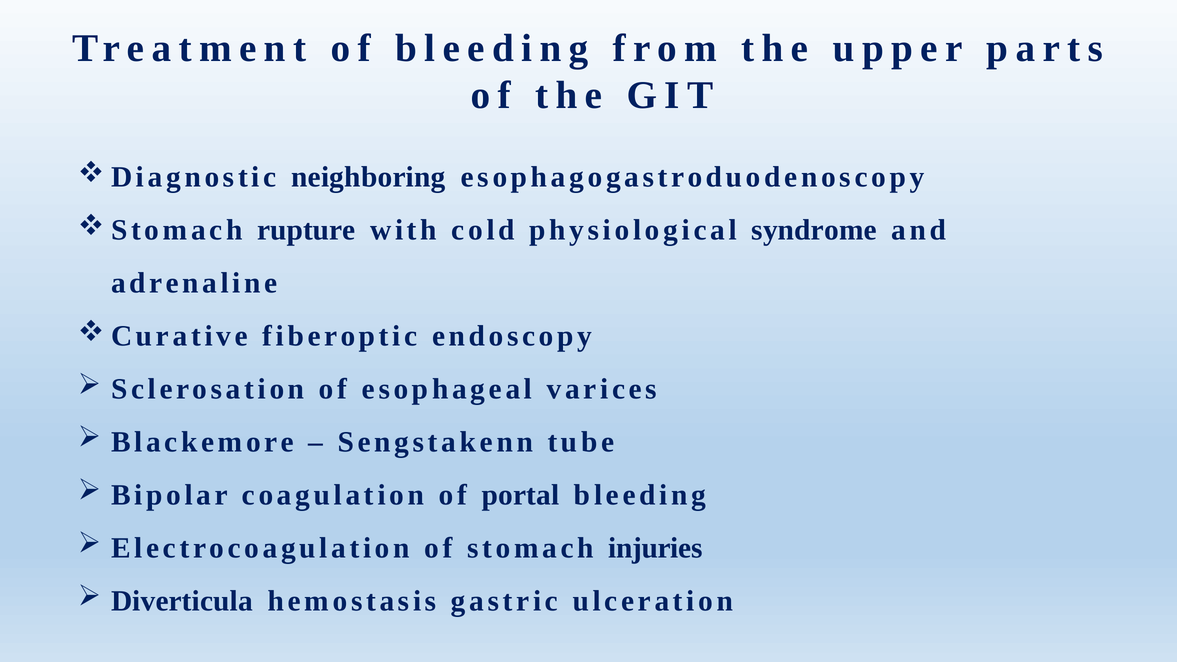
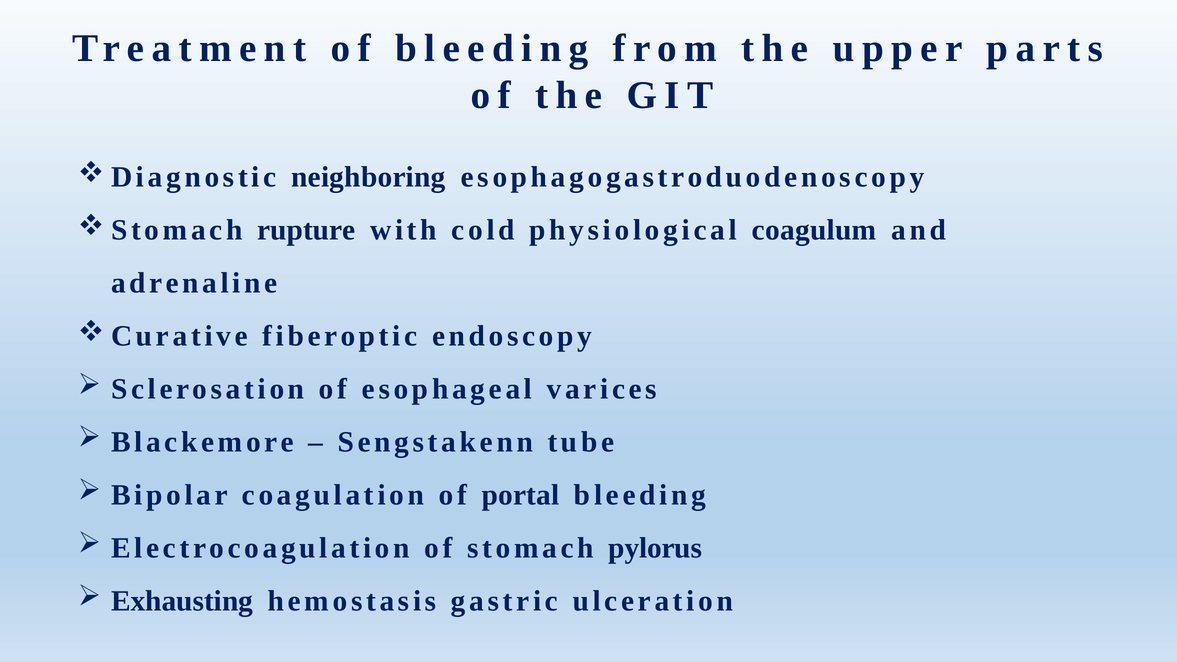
syndrome: syndrome -> coagulum
injuries: injuries -> pylorus
Diverticula: Diverticula -> Exhausting
